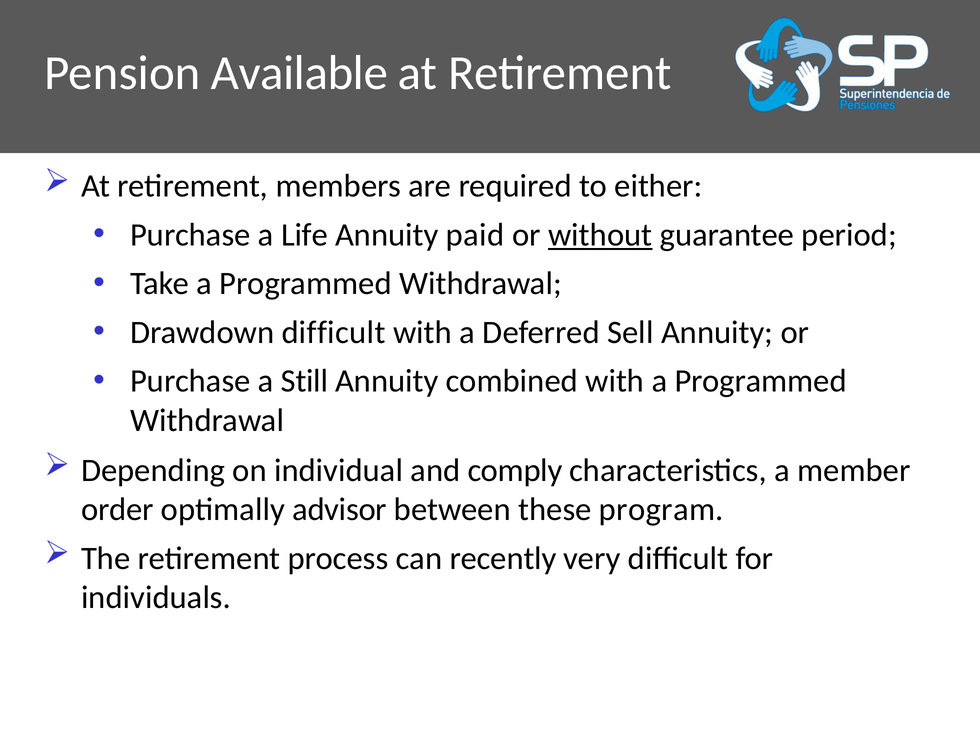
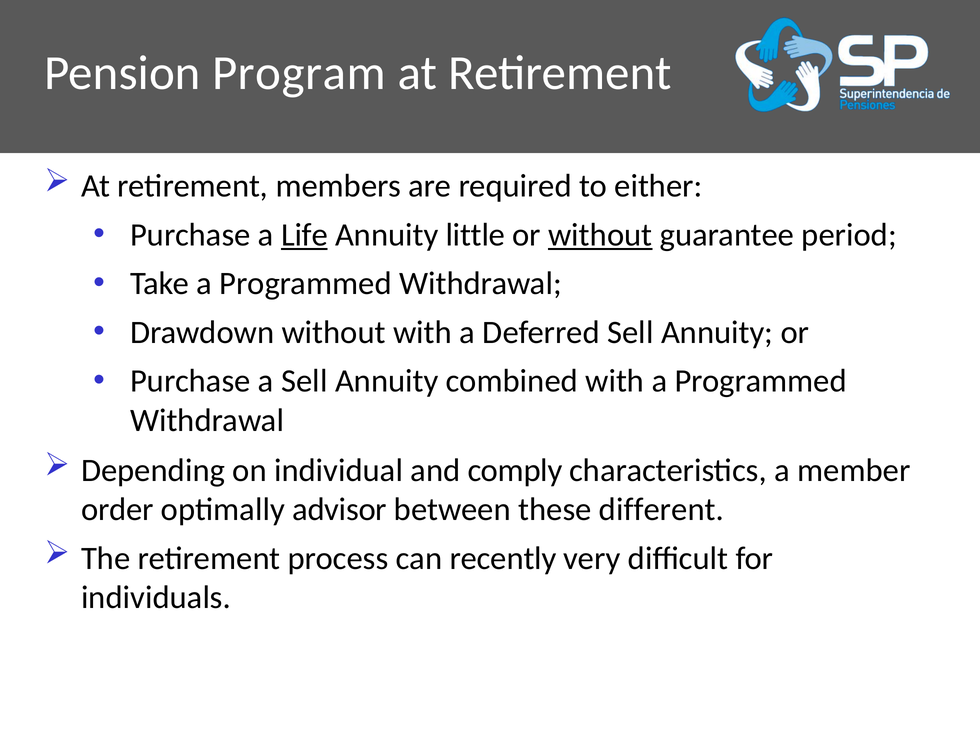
Available: Available -> Program
Life underline: none -> present
paid: paid -> little
Drawdown difficult: difficult -> without
a Still: Still -> Sell
program: program -> different
